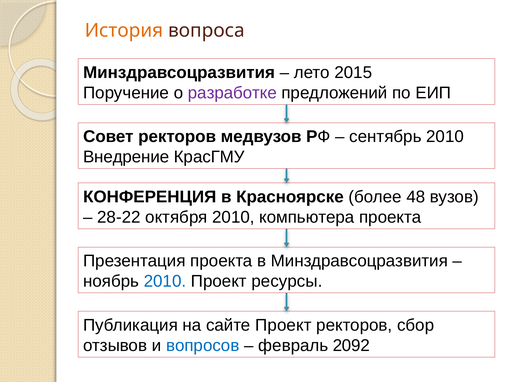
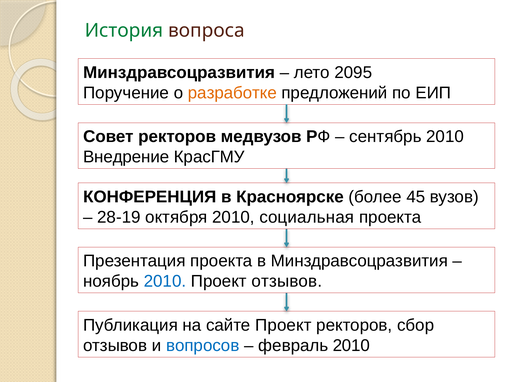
История colour: orange -> green
2015: 2015 -> 2095
разработке colour: purple -> orange
48: 48 -> 45
28-22: 28-22 -> 28-19
компьютера: компьютера -> социальная
Проект ресурсы: ресурсы -> отзывов
февраль 2092: 2092 -> 2010
